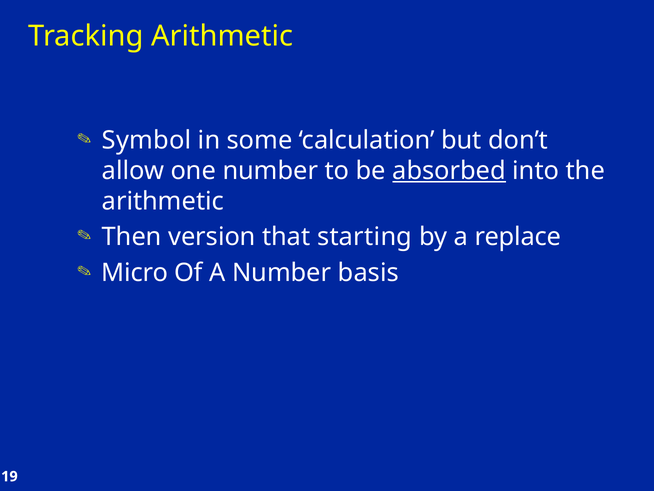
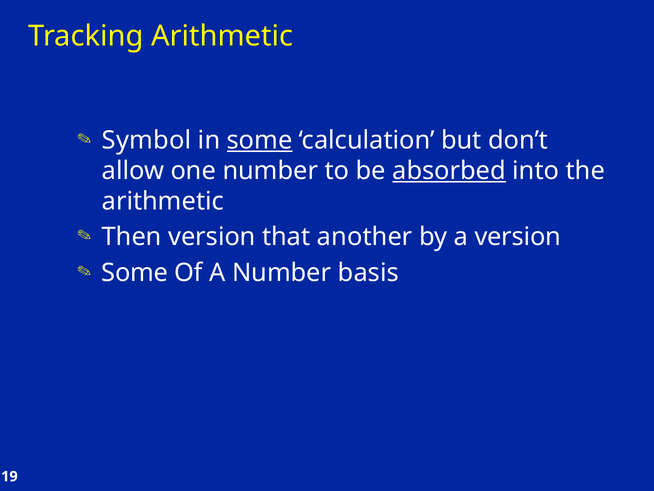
some at (260, 140) underline: none -> present
starting: starting -> another
a replace: replace -> version
Micro at (135, 272): Micro -> Some
